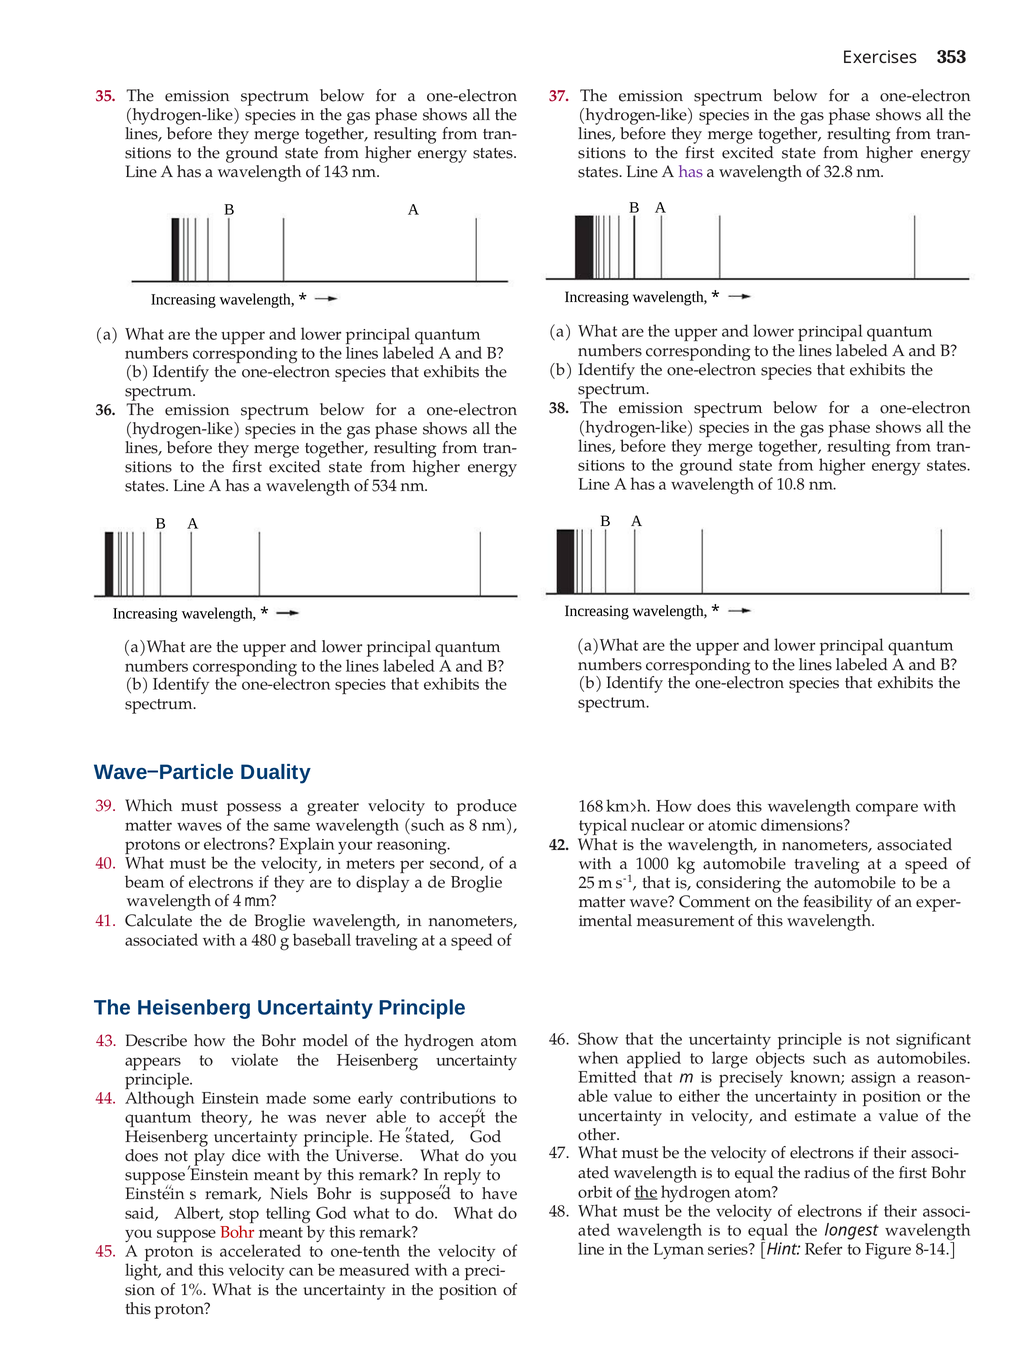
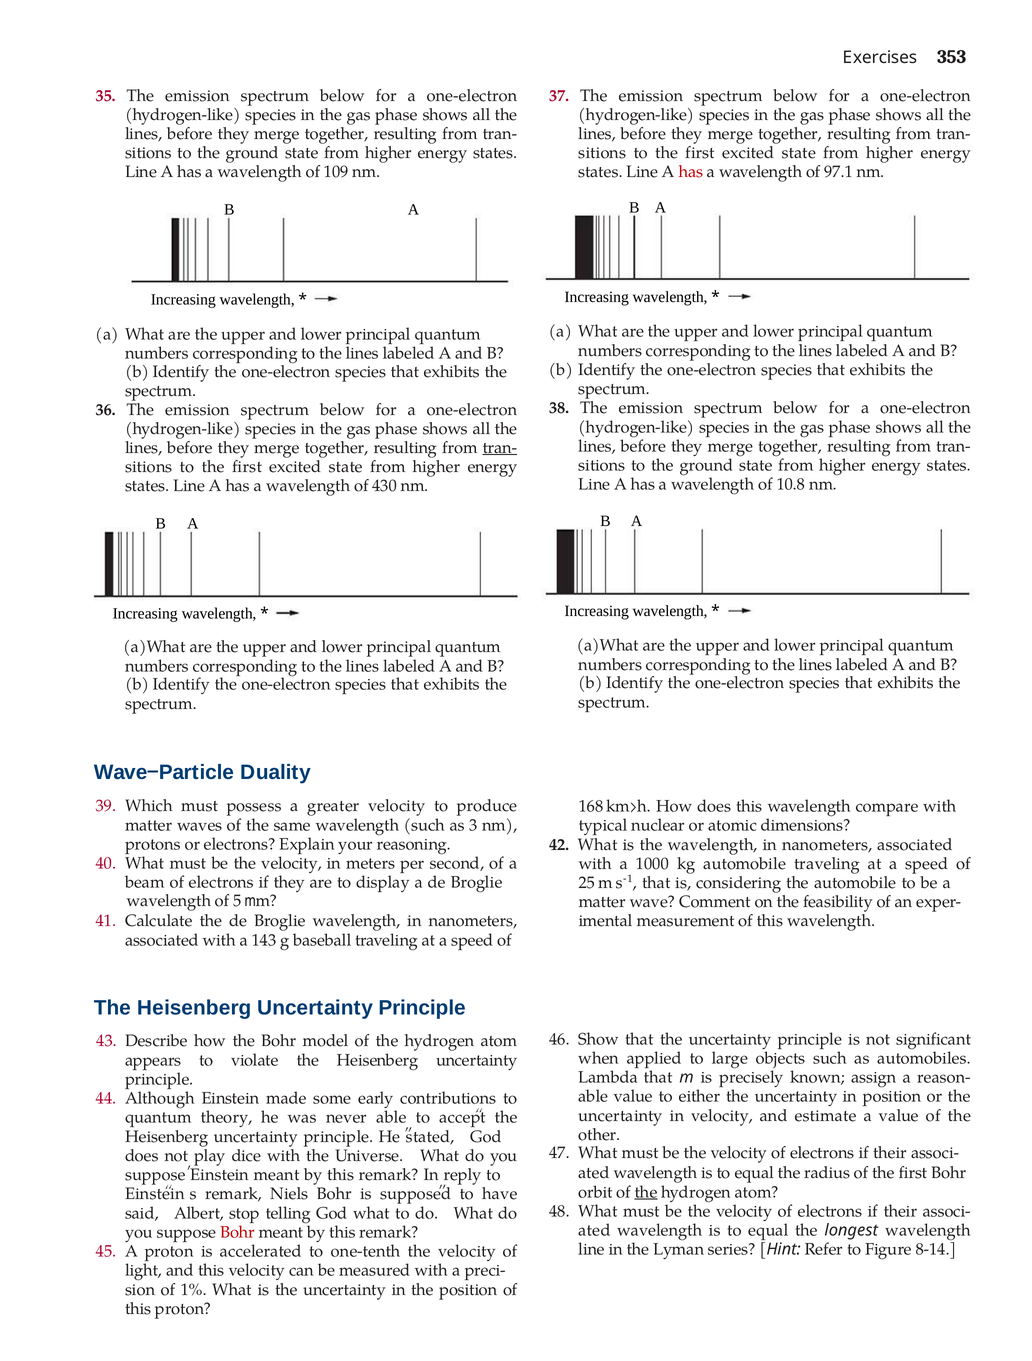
143: 143 -> 109
has at (691, 172) colour: purple -> red
32.8: 32.8 -> 97.1
tran- at (500, 447) underline: none -> present
534: 534 -> 430
8: 8 -> 3
4: 4 -> 5
480: 480 -> 143
Emitted: Emitted -> Lambda
